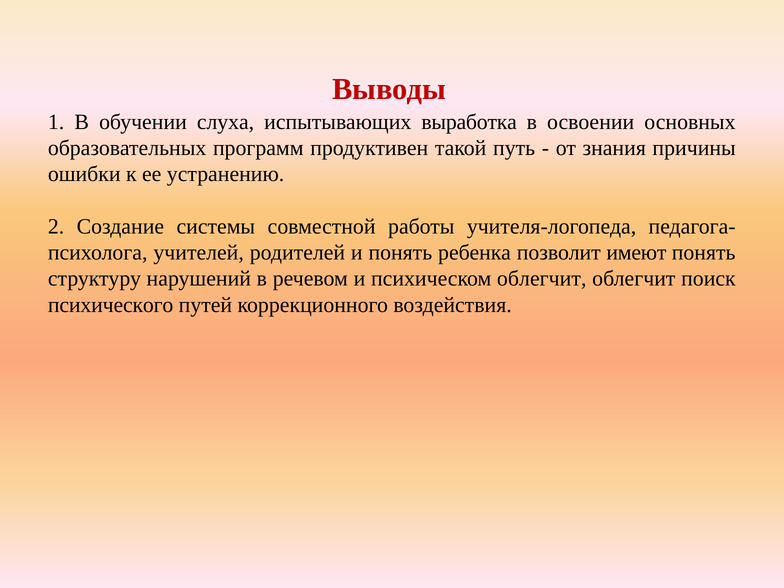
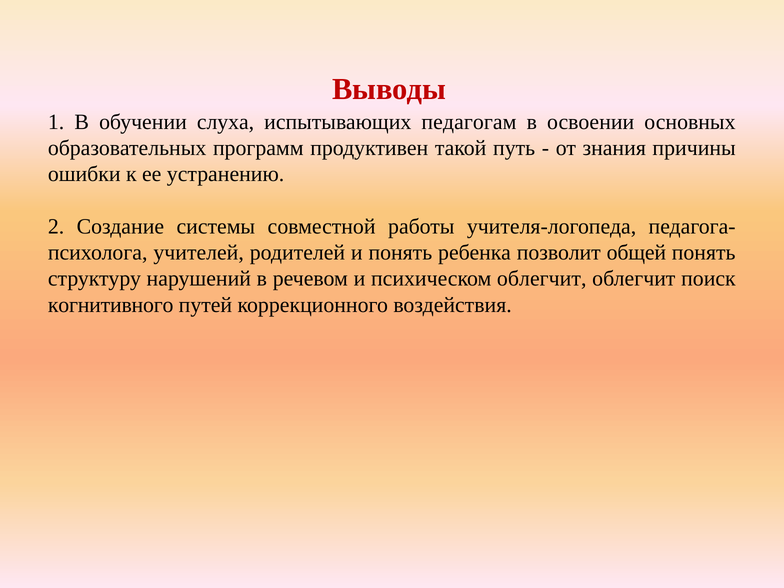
выработка: выработка -> педагогам
имеют: имеют -> общей
психического: психического -> когнитивного
